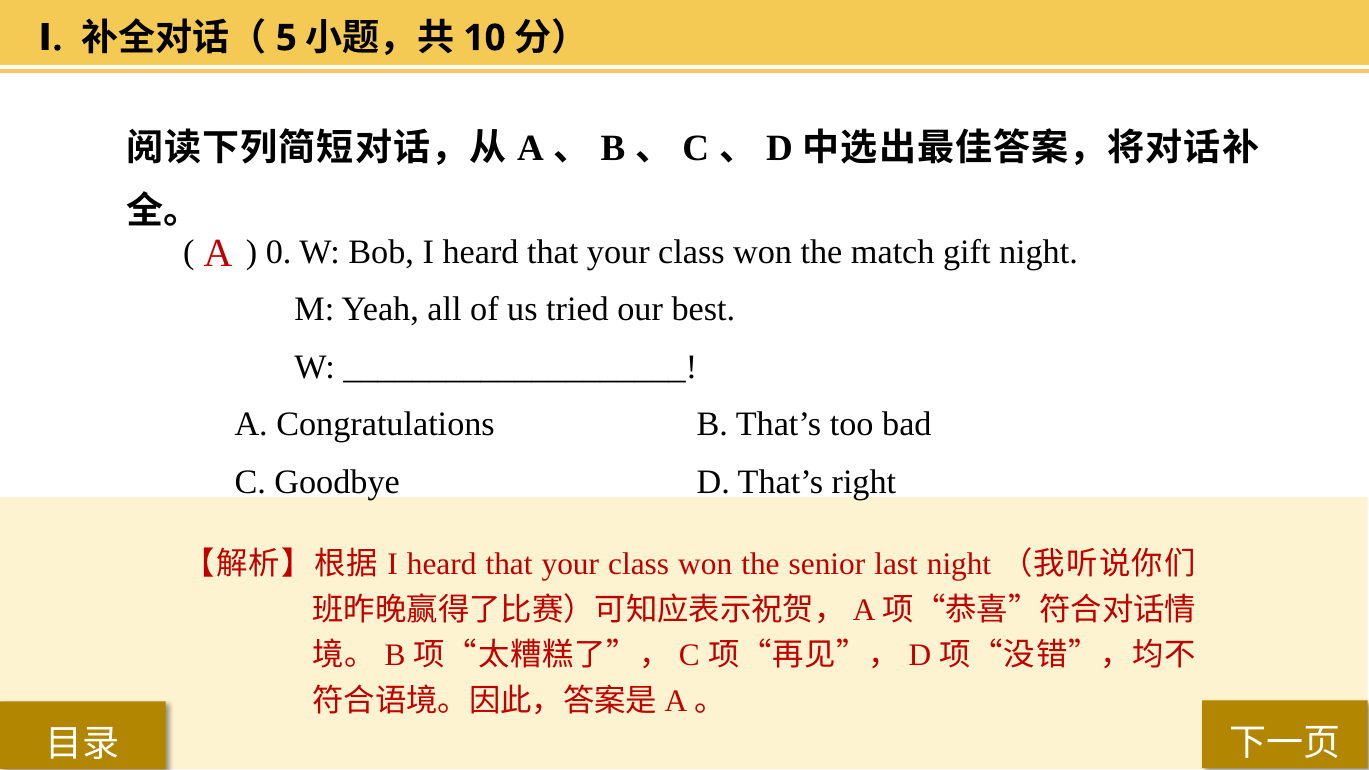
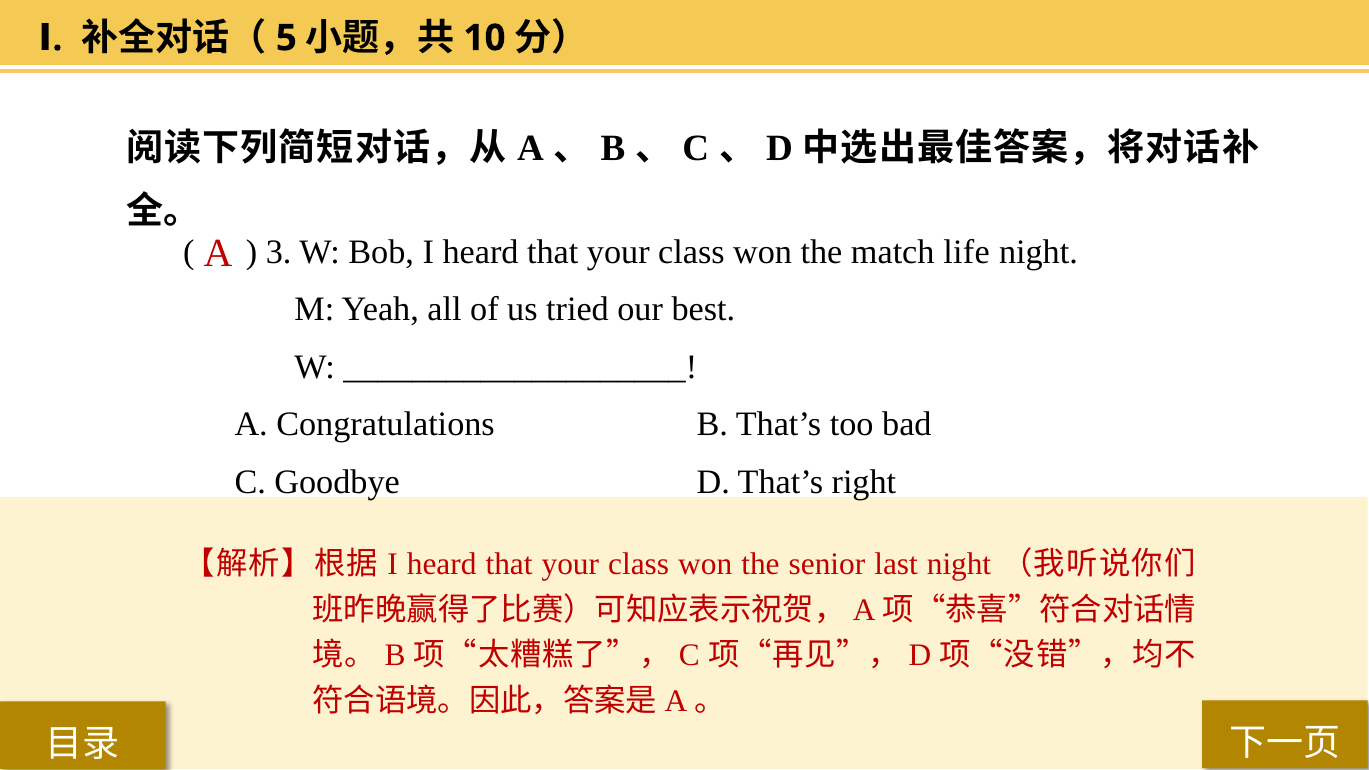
0: 0 -> 3
gift: gift -> life
